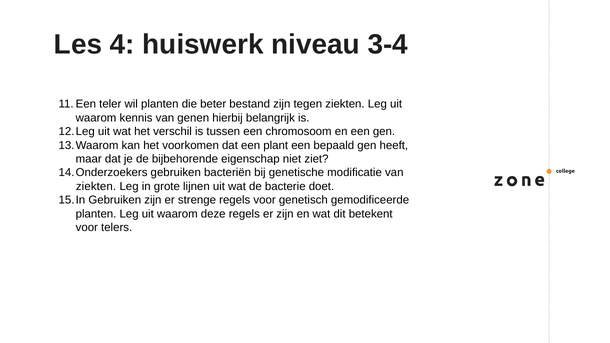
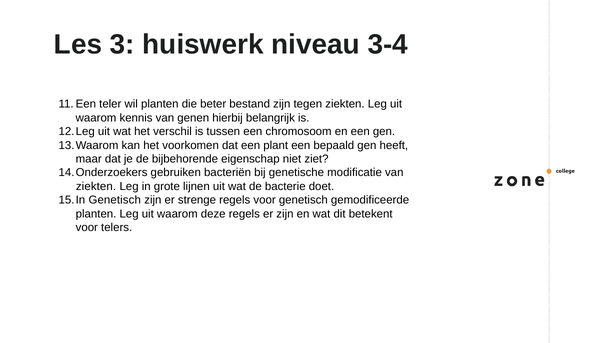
4: 4 -> 3
Gebruiken at (115, 200): Gebruiken -> Genetisch
